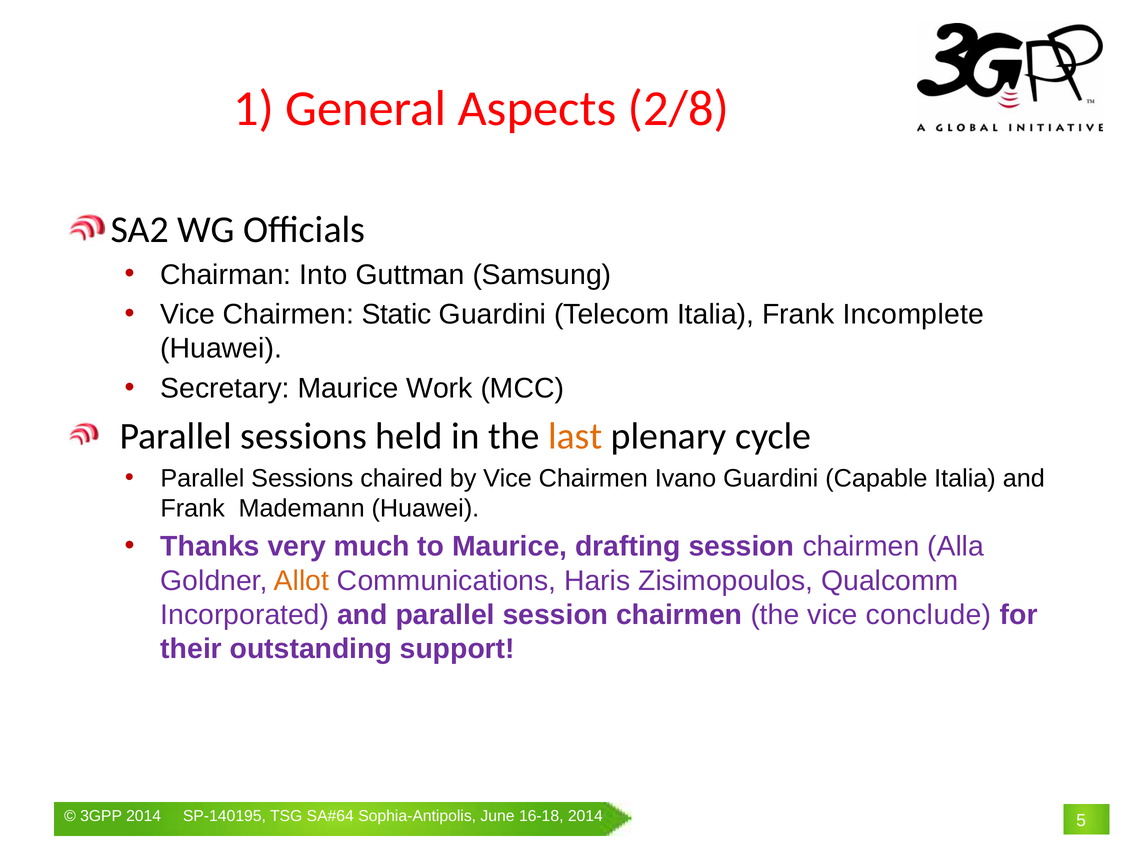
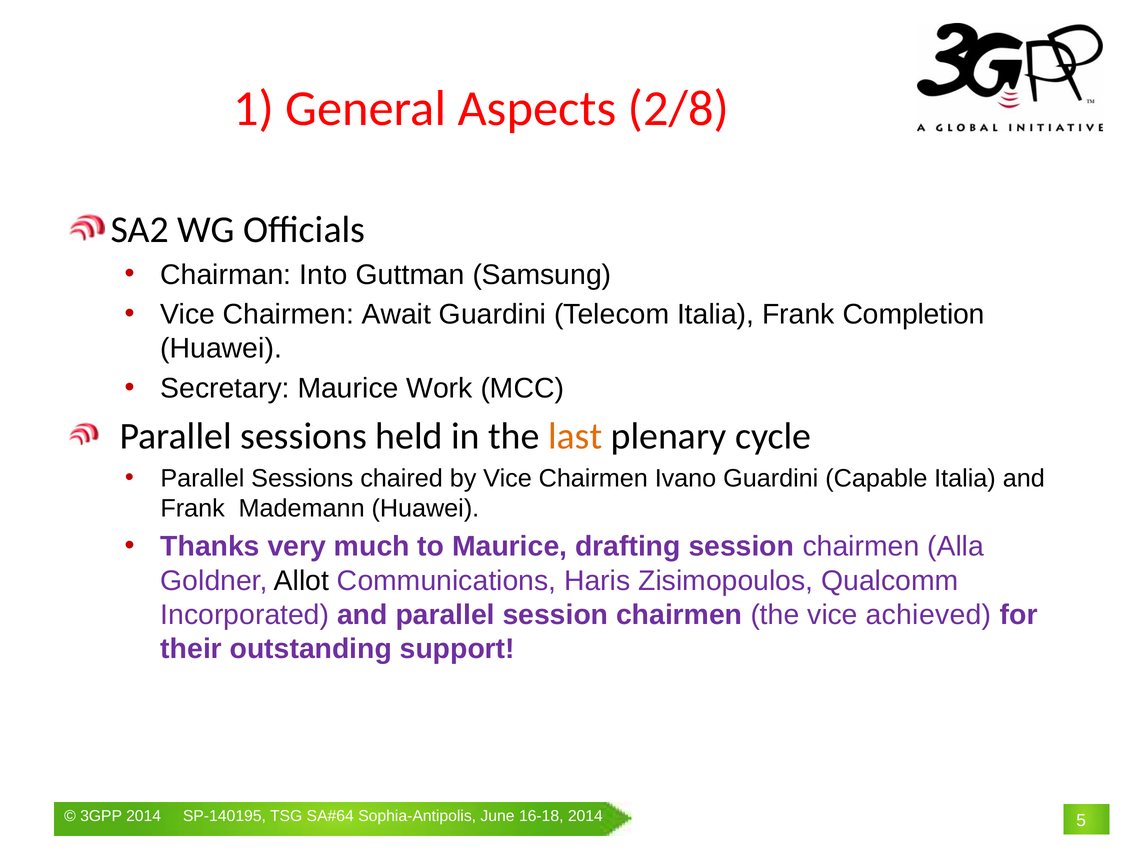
Static: Static -> Await
Incomplete: Incomplete -> Completion
Allot colour: orange -> black
conclude: conclude -> achieved
